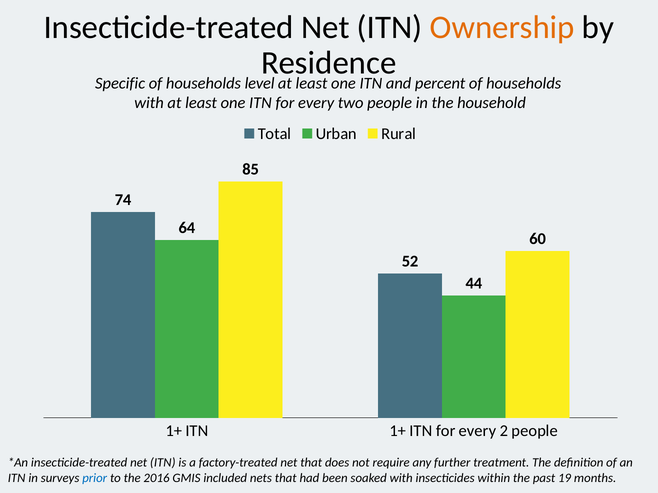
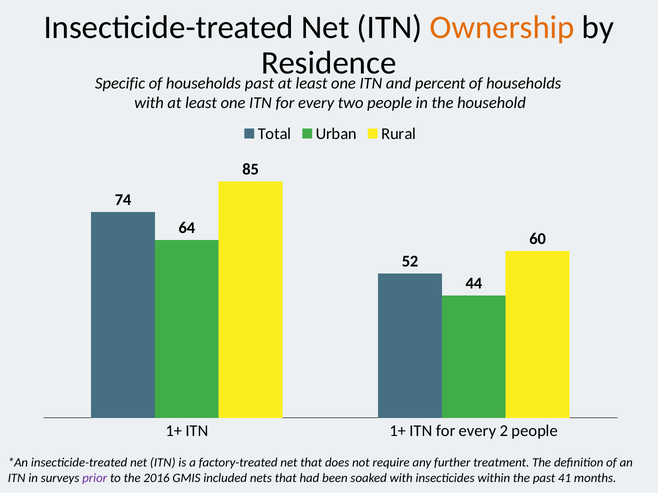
households level: level -> past
prior colour: blue -> purple
19: 19 -> 41
